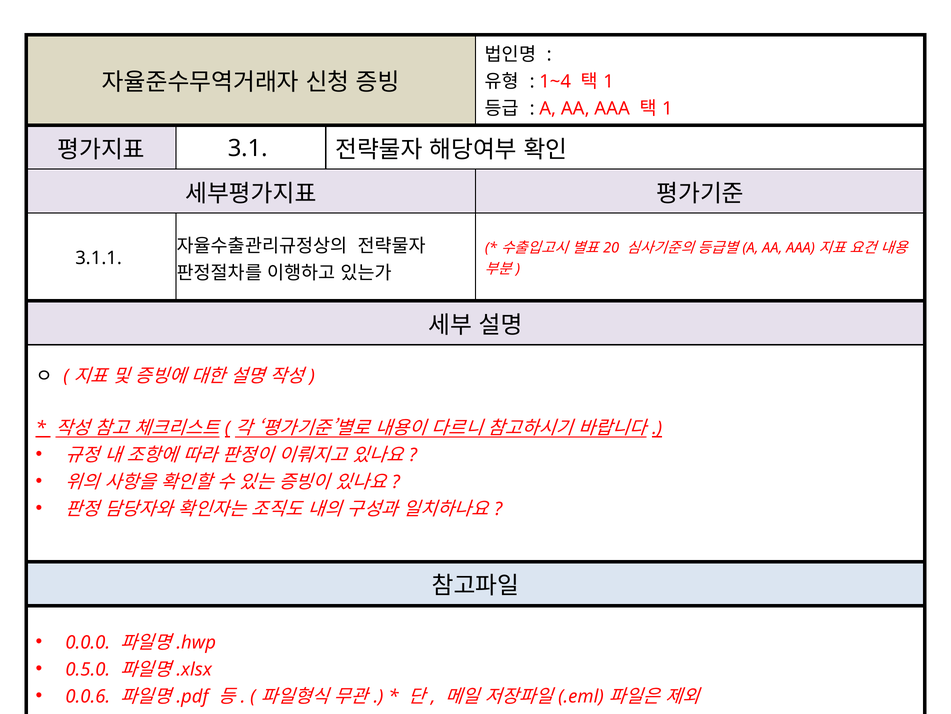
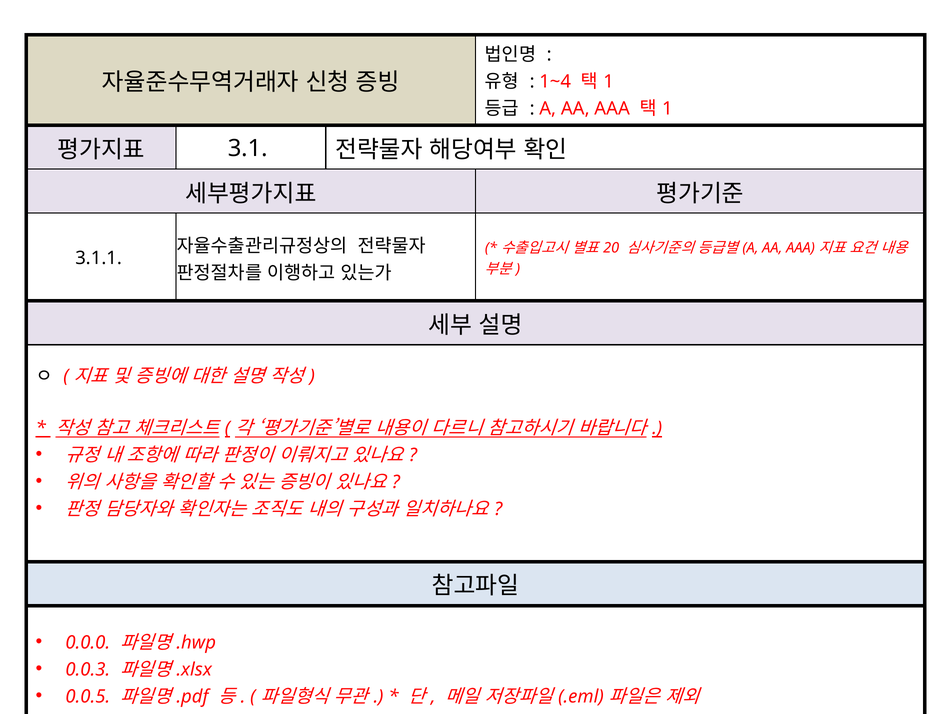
0.5.0: 0.5.0 -> 0.0.3
0.0.6: 0.0.6 -> 0.0.5
